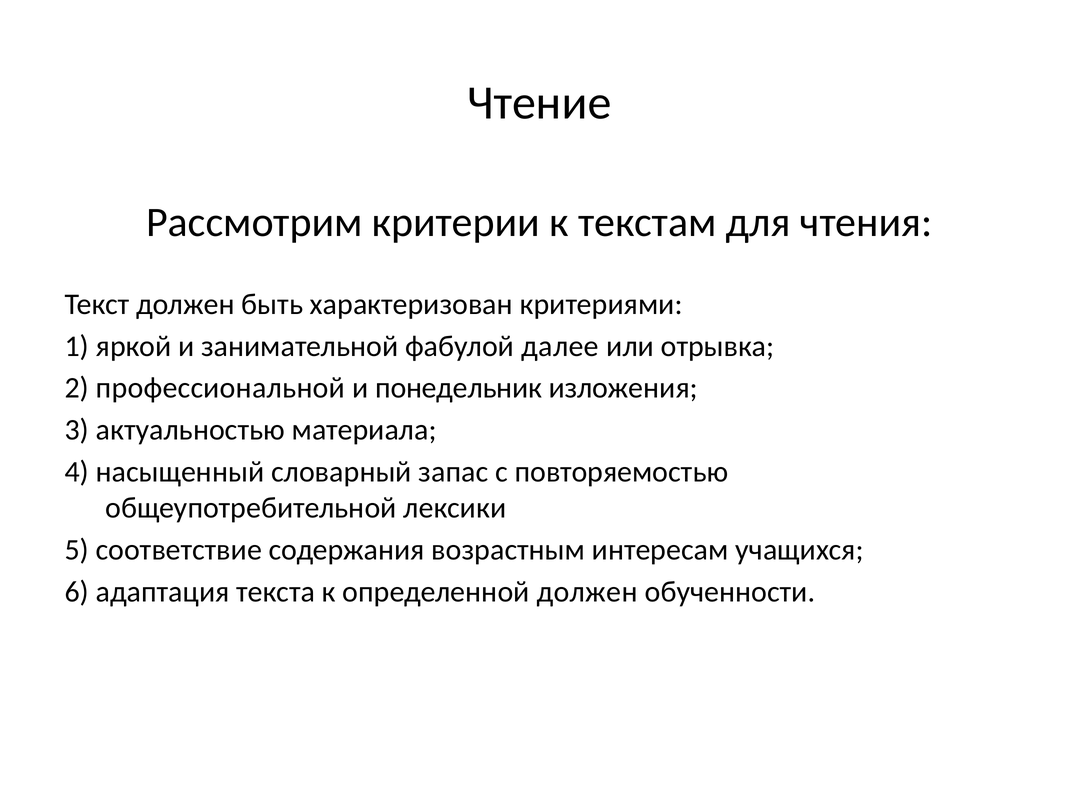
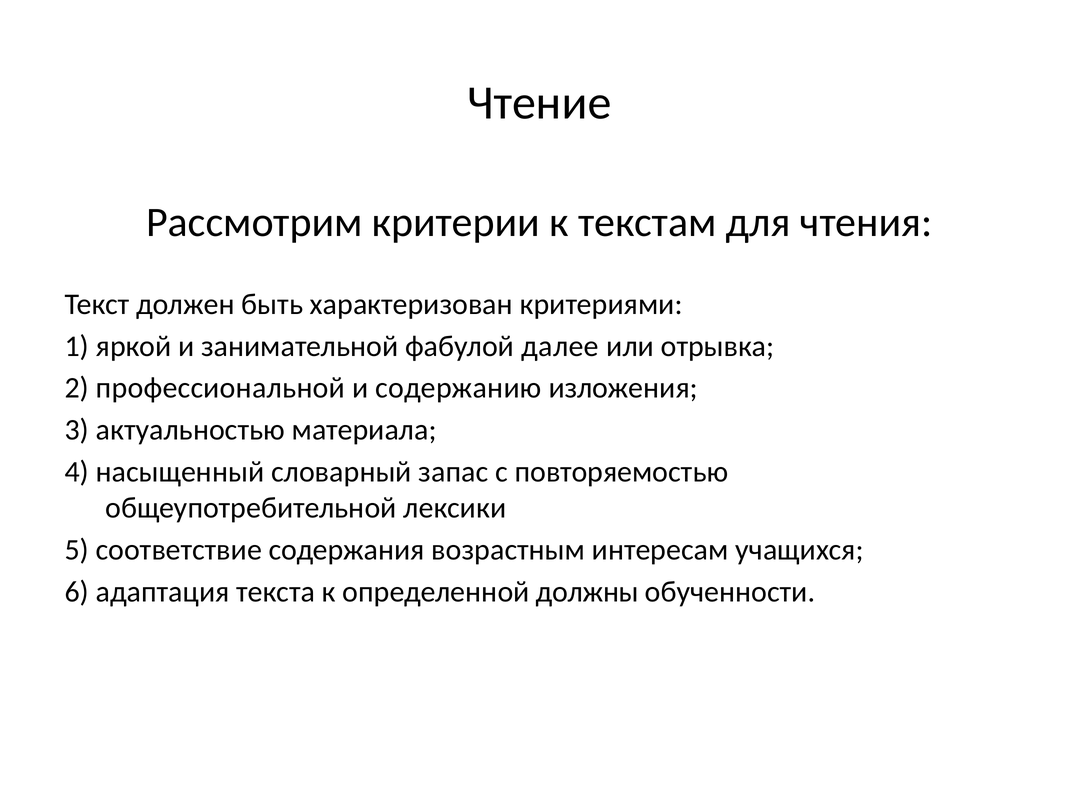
понедельник: понедельник -> содержанию
определенной должен: должен -> должны
